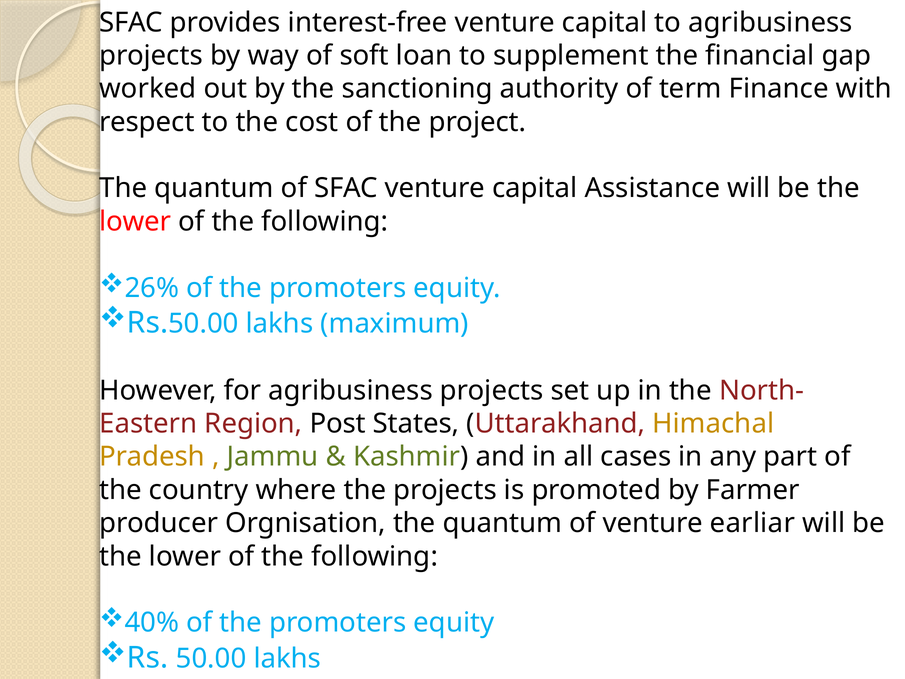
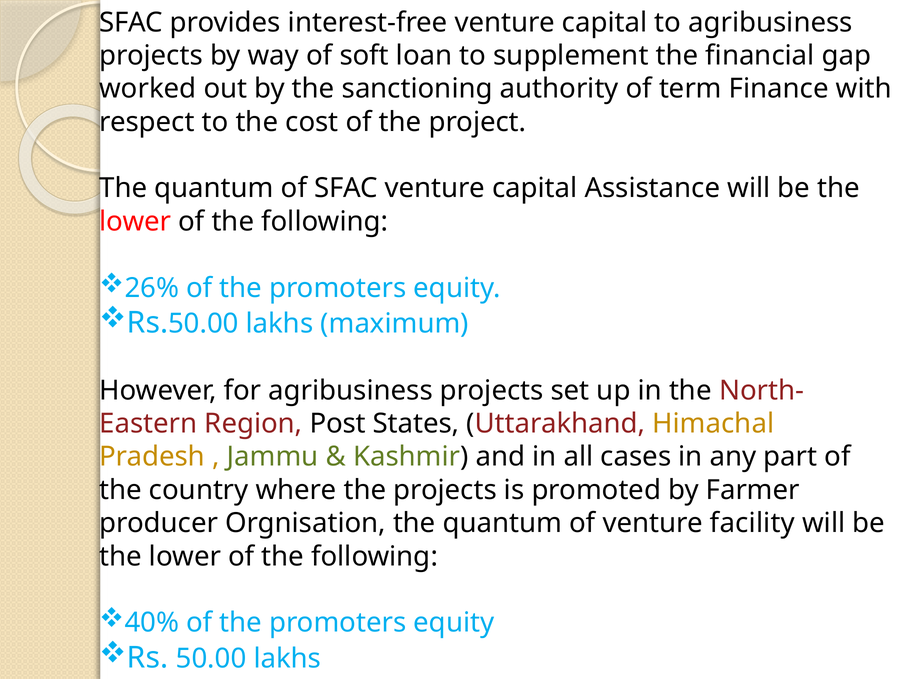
earliar: earliar -> facility
